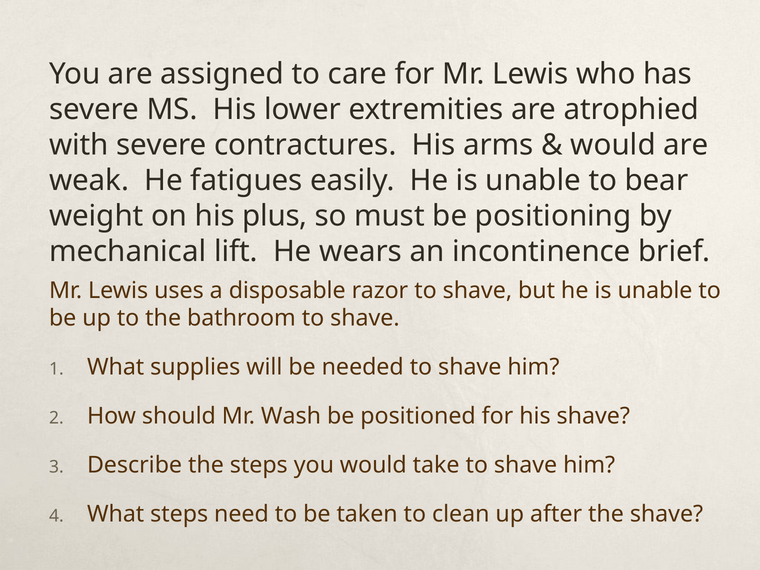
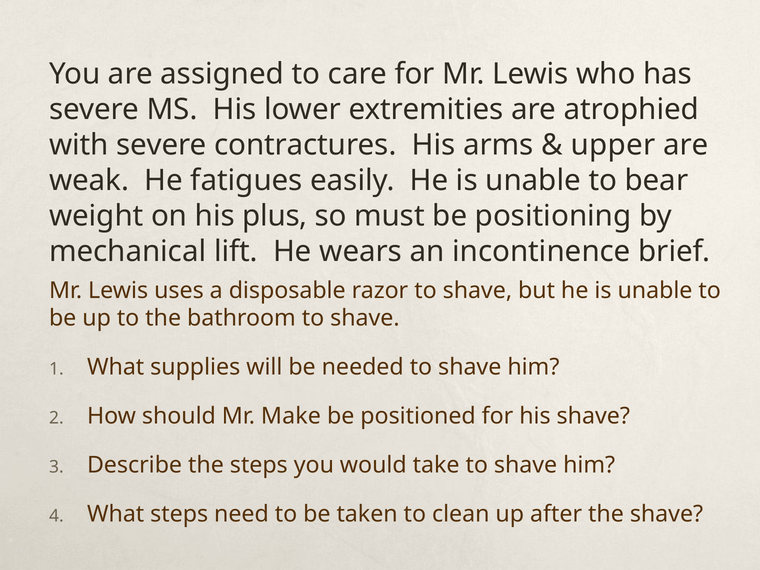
would at (613, 145): would -> upper
Wash: Wash -> Make
